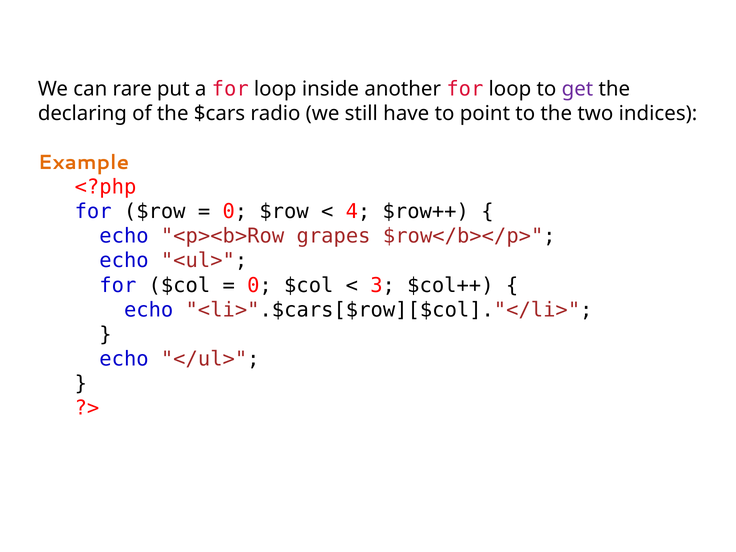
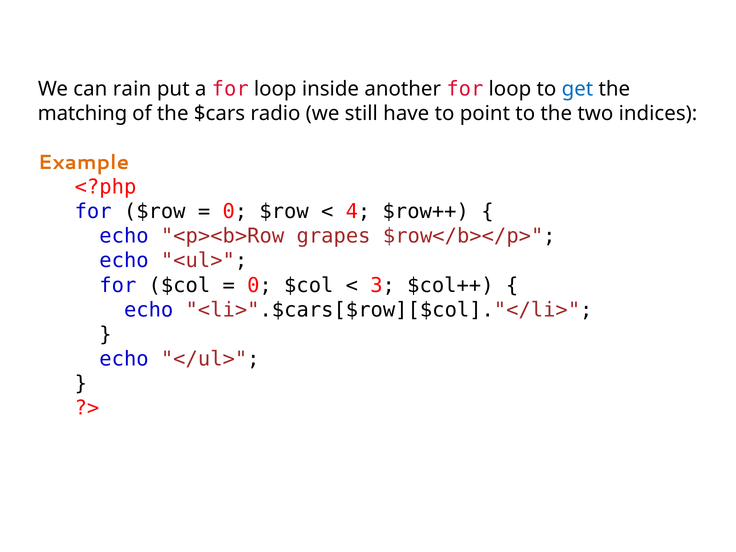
rare: rare -> rain
get colour: purple -> blue
declaring: declaring -> matching
